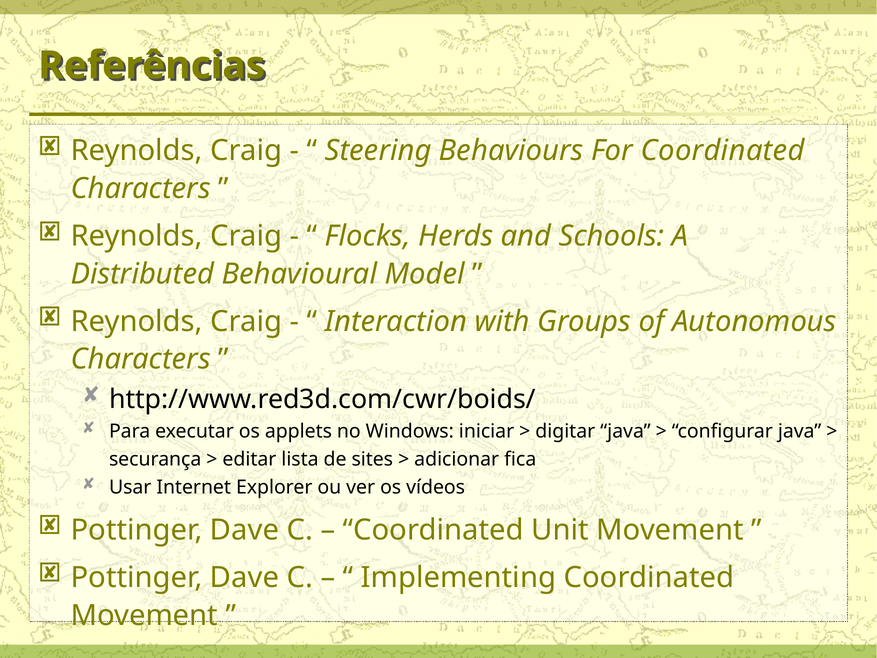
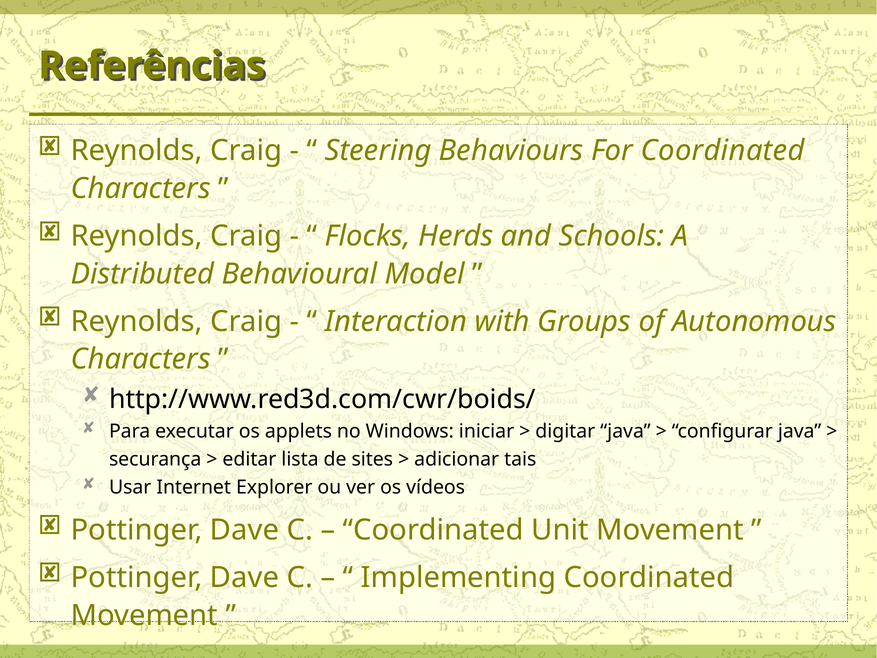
fica: fica -> tais
